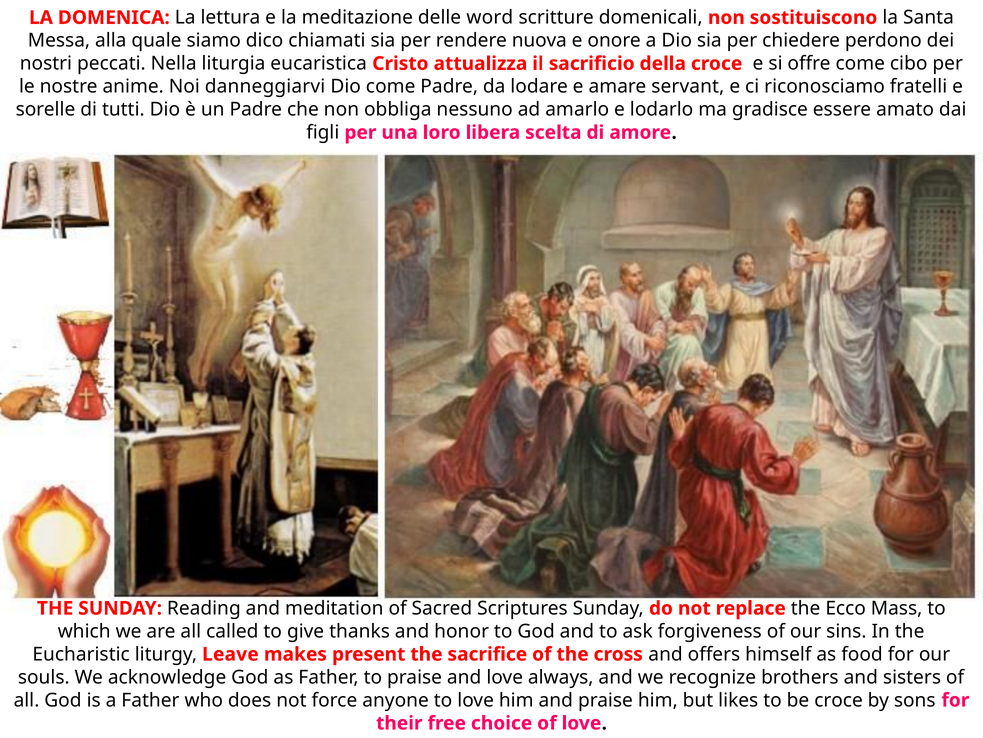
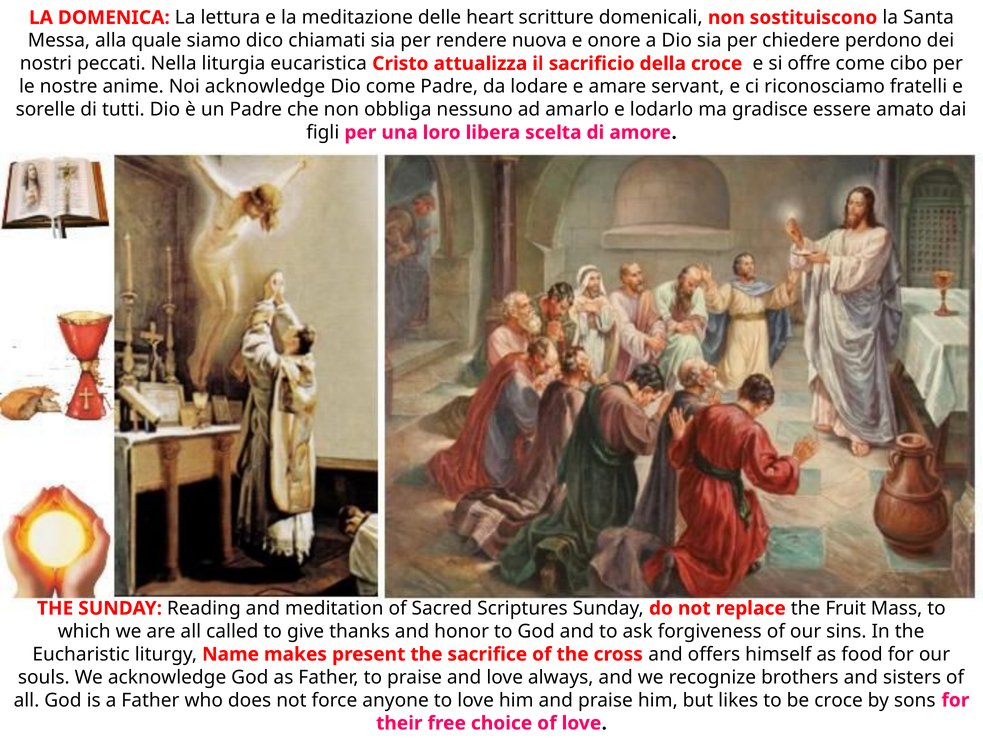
word: word -> heart
Noi danneggiarvi: danneggiarvi -> acknowledge
Ecco: Ecco -> Fruit
Leave: Leave -> Name
